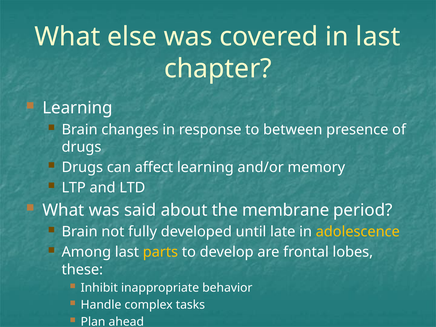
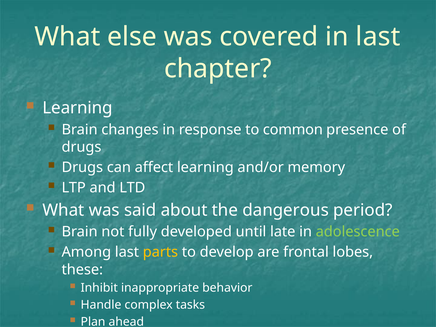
between: between -> common
membrane: membrane -> dangerous
adolescence colour: yellow -> light green
